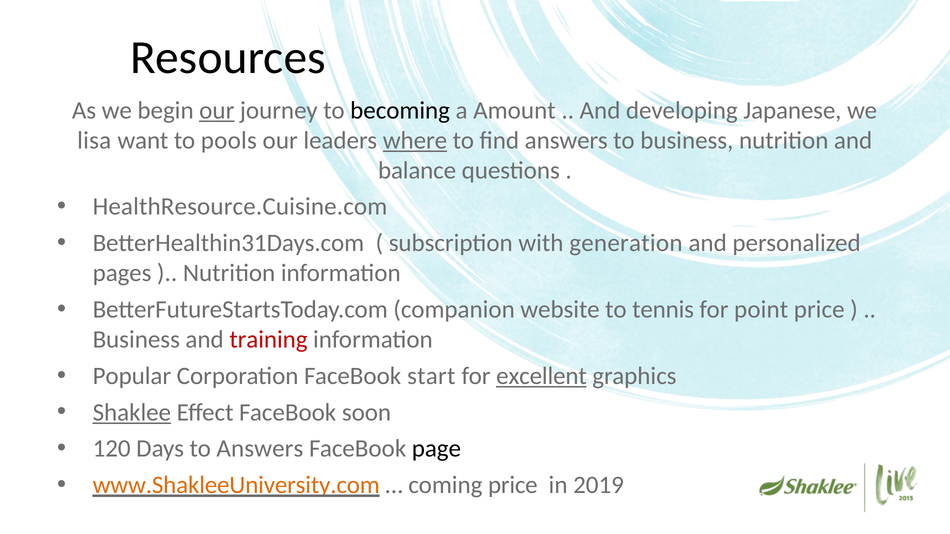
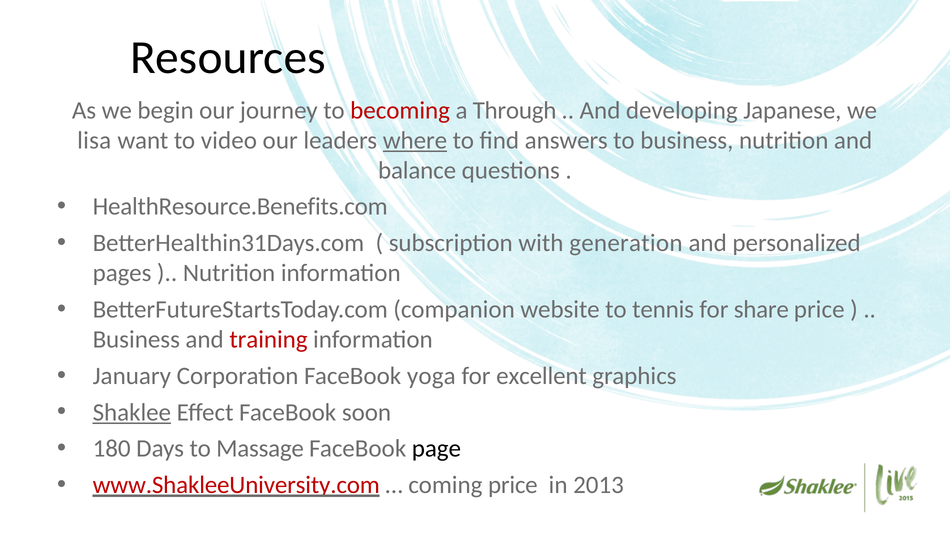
our at (217, 110) underline: present -> none
becoming colour: black -> red
Amount: Amount -> Through
pools: pools -> video
HealthResource.Cuisine.com: HealthResource.Cuisine.com -> HealthResource.Benefits.com
point: point -> share
Popular: Popular -> January
start: start -> yoga
excellent underline: present -> none
120: 120 -> 180
to Answers: Answers -> Massage
www.ShakleeUniversity.com colour: orange -> red
2019: 2019 -> 2013
